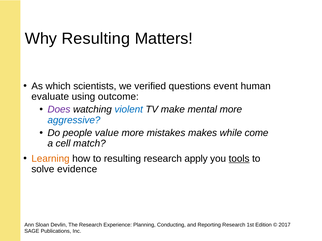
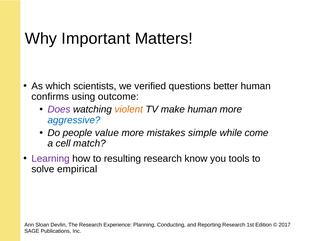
Why Resulting: Resulting -> Important
event: event -> better
evaluate: evaluate -> confirms
violent colour: blue -> orange
make mental: mental -> human
makes: makes -> simple
Learning colour: orange -> purple
apply: apply -> know
tools underline: present -> none
evidence: evidence -> empirical
